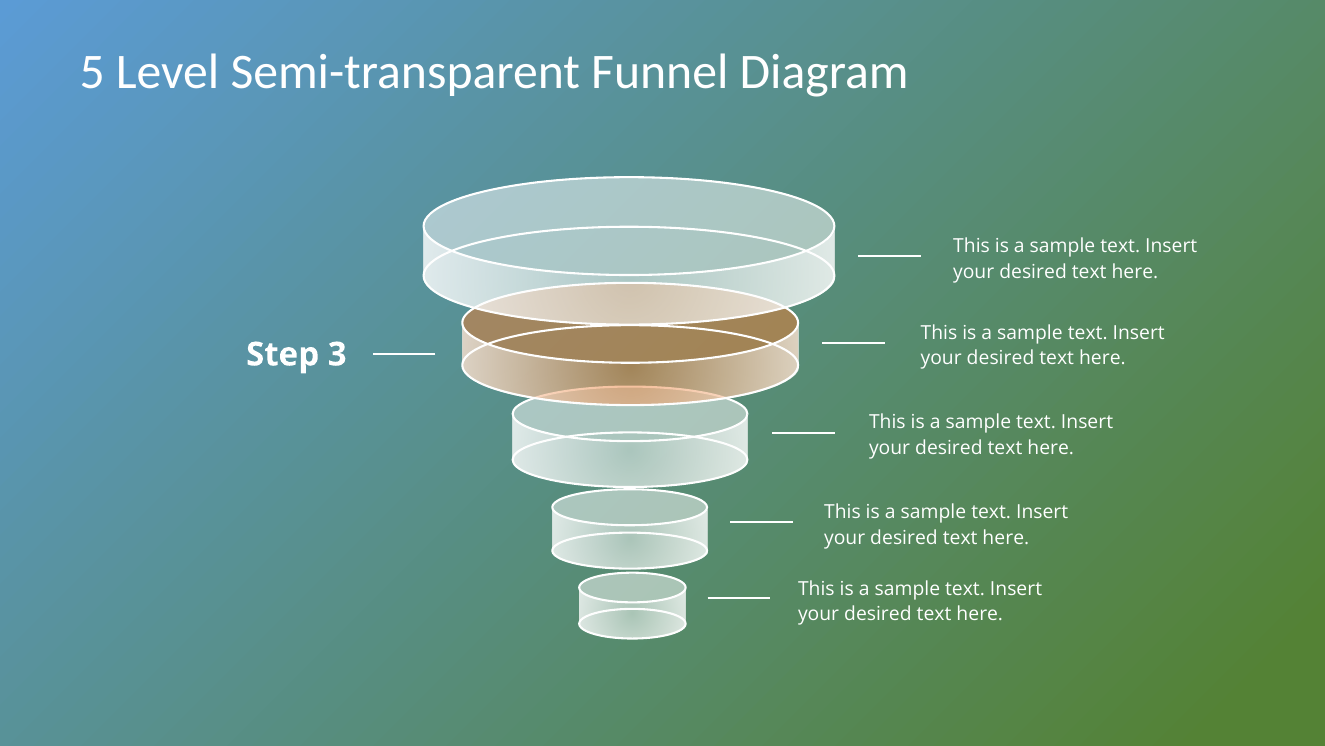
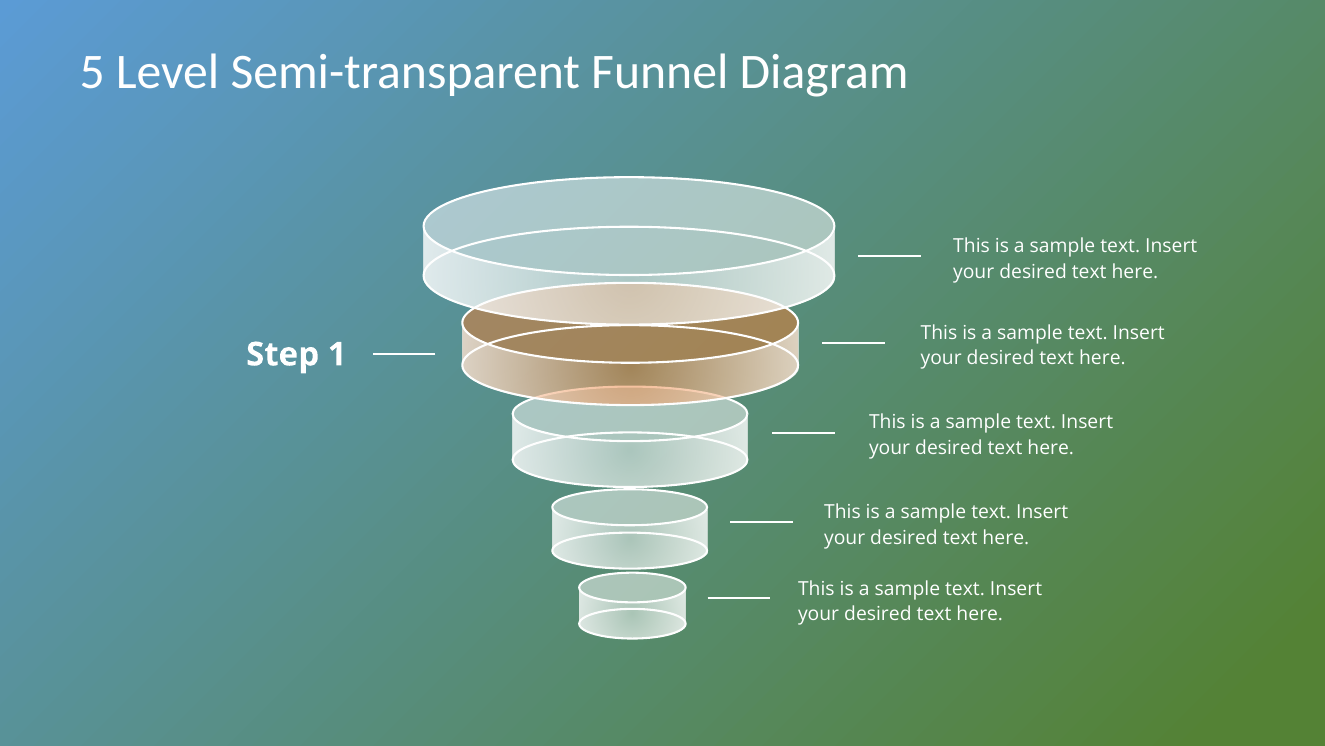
3: 3 -> 1
